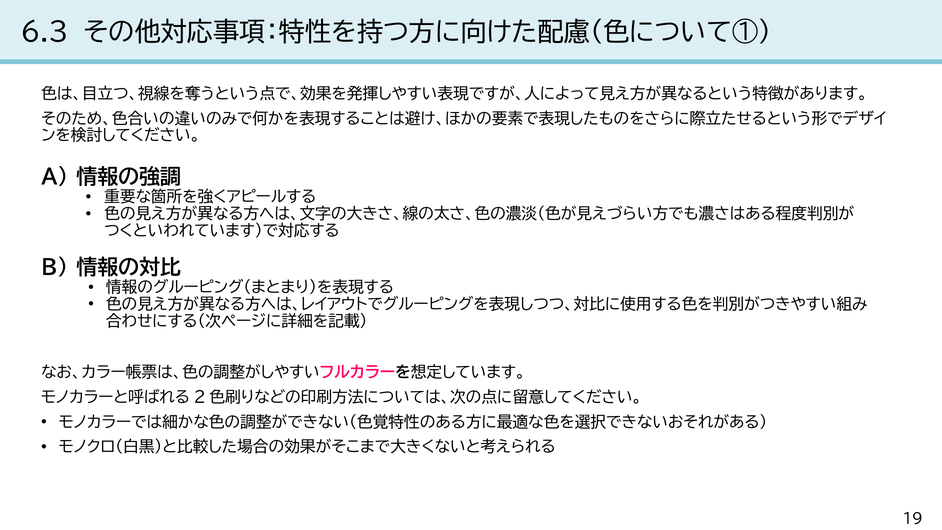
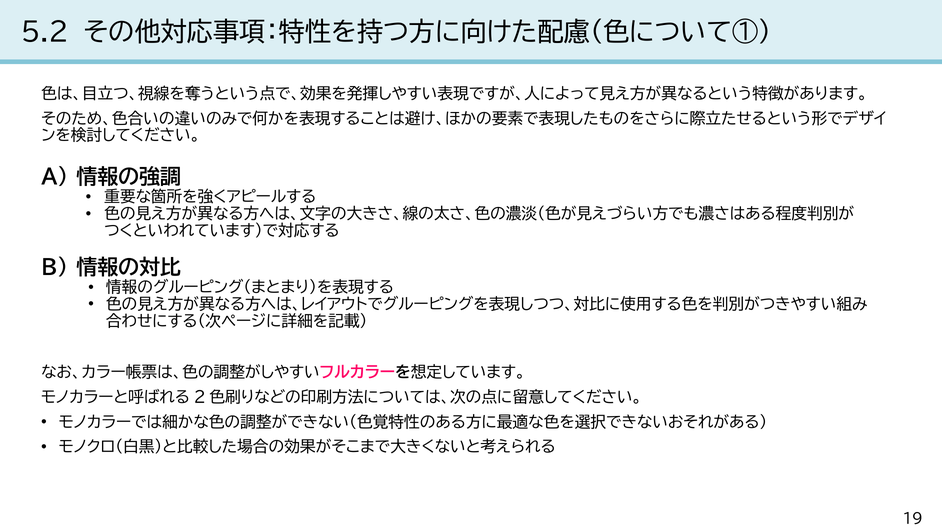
6.3: 6.3 -> 5.2
